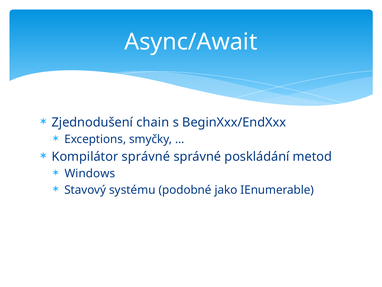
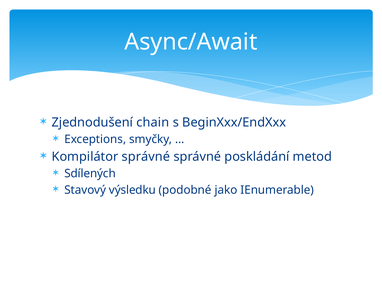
Windows: Windows -> Sdílených
systému: systému -> výsledku
